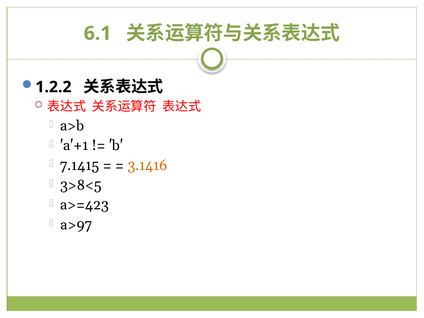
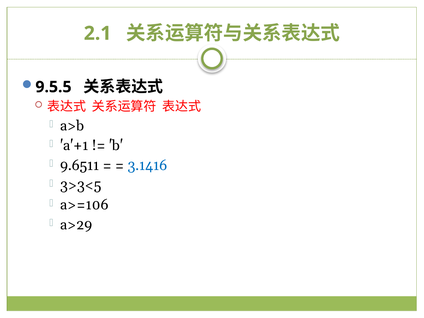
6.1: 6.1 -> 2.1
1.2.2: 1.2.2 -> 9.5.5
7.1415: 7.1415 -> 9.6511
3.1416 colour: orange -> blue
3>8<5: 3>8<5 -> 3>3<5
a>=423: a>=423 -> a>=106
a>97: a>97 -> a>29
